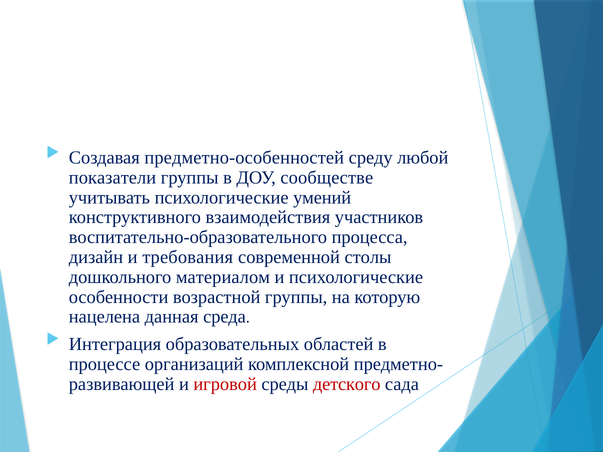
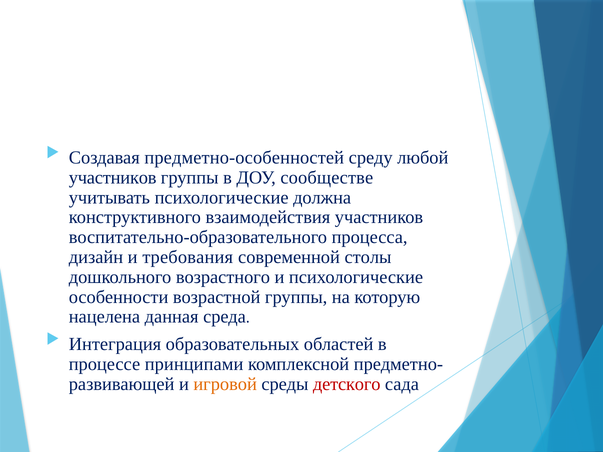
показатели at (113, 178): показатели -> участников
умений: умений -> должна
материалом: материалом -> возрастного
организаций: организаций -> принципами
игровой colour: red -> orange
